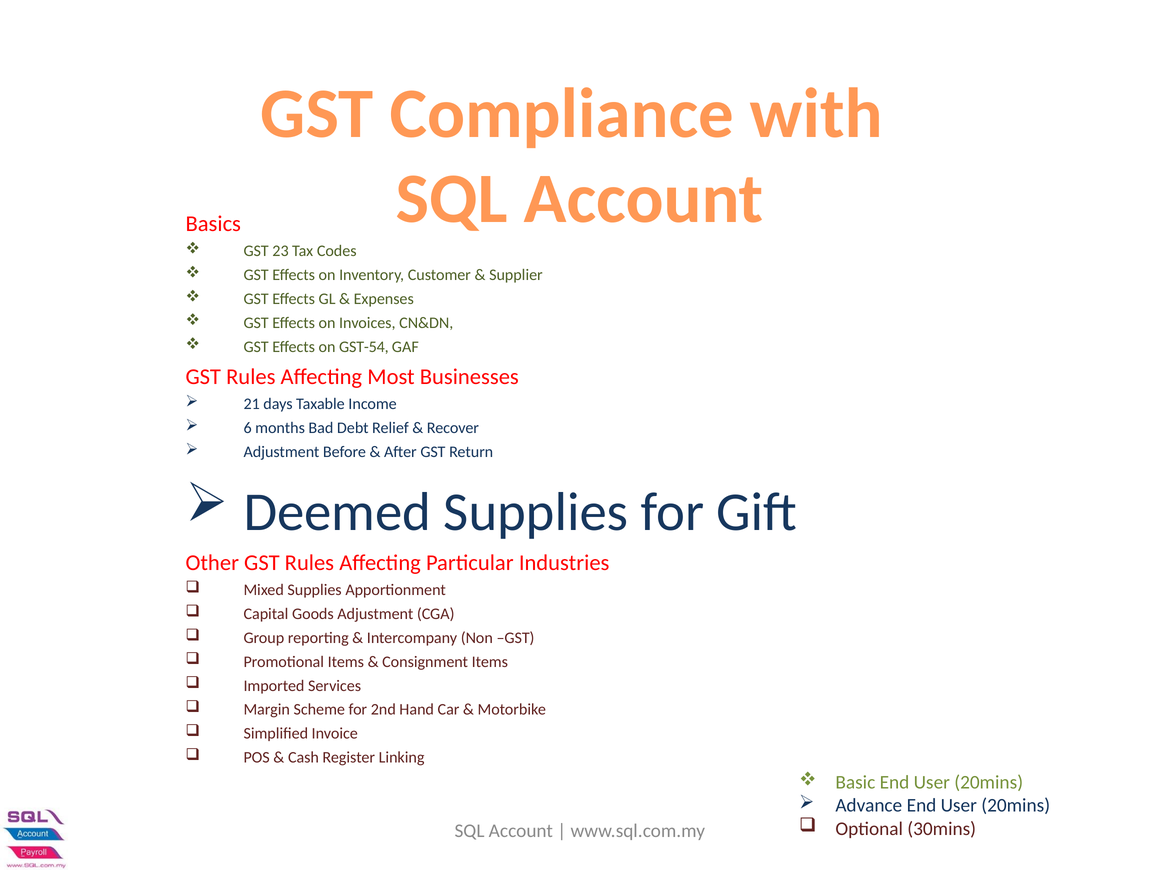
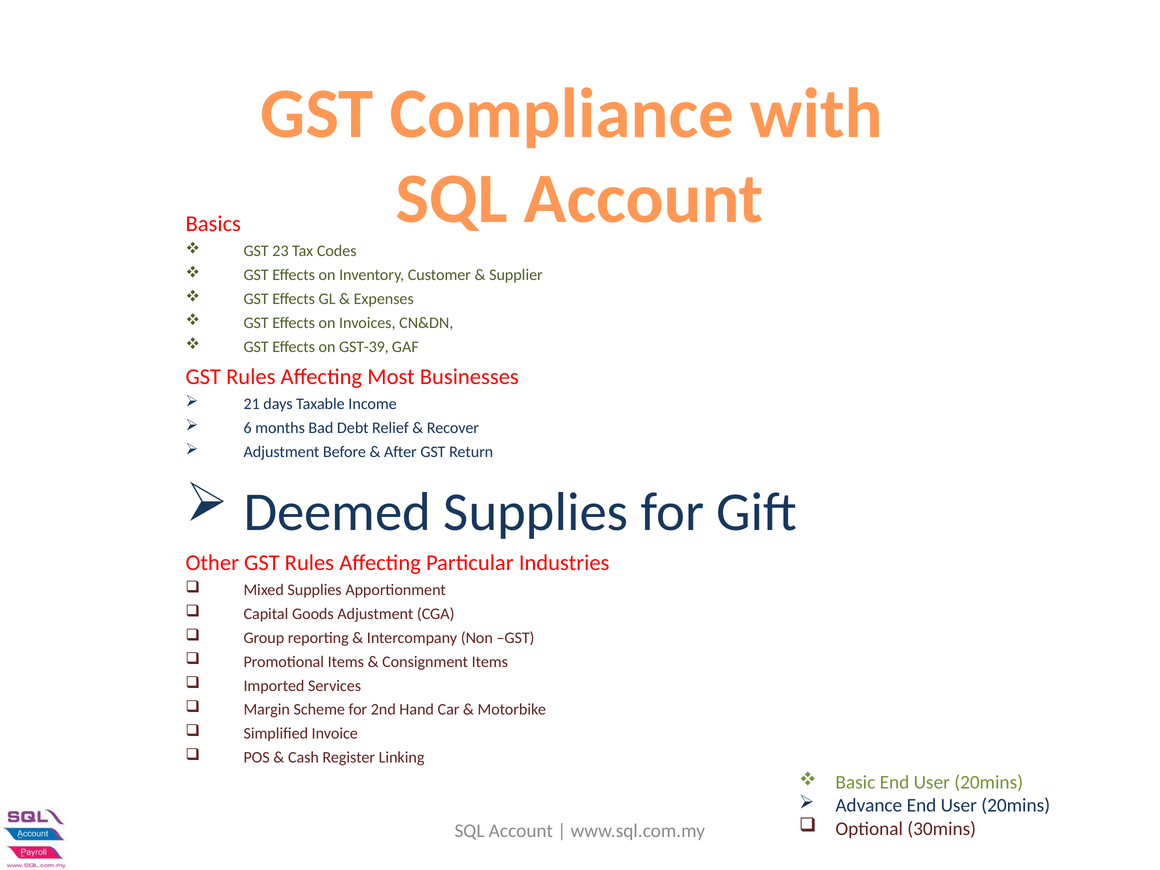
GST-54: GST-54 -> GST-39
